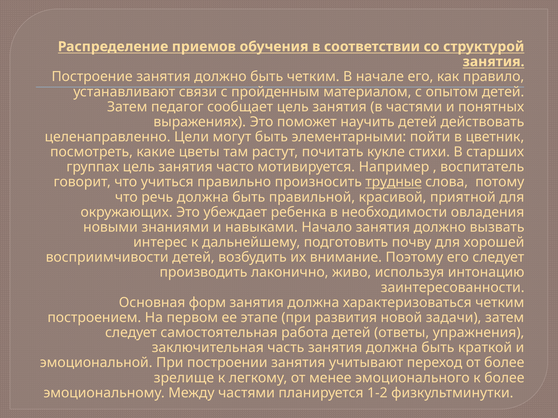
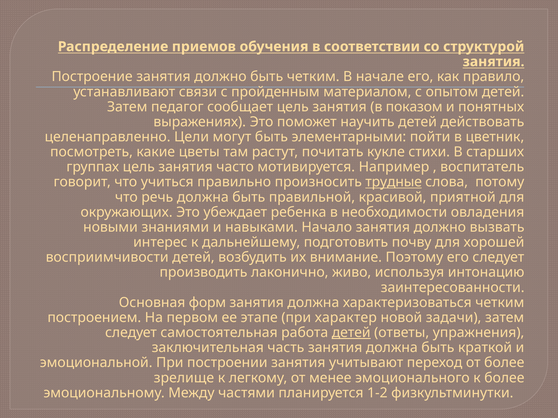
в частями: частями -> показом
развития: развития -> характер
детей at (351, 333) underline: none -> present
